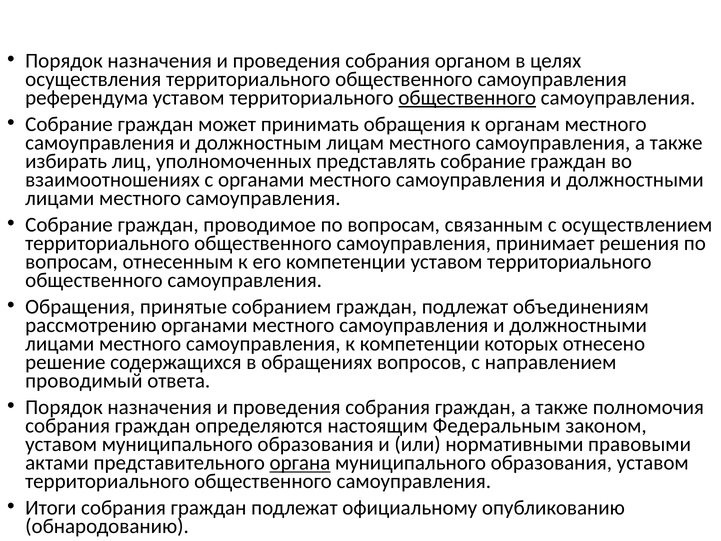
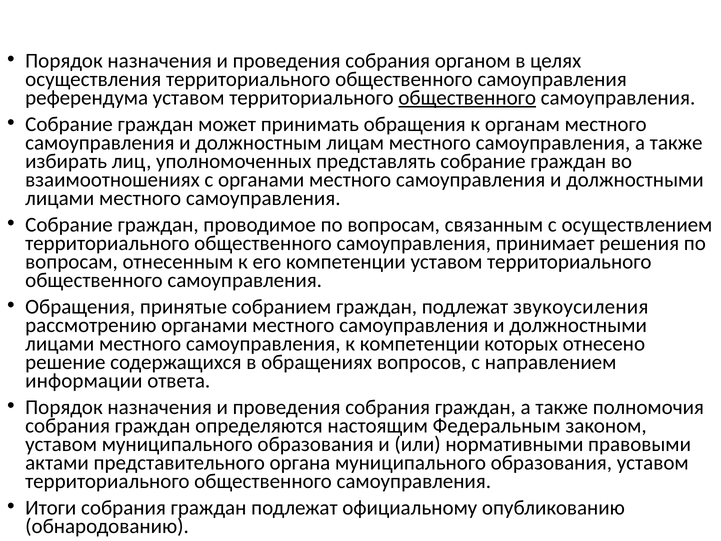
объединениям: объединениям -> звукоусиления
проводимый: проводимый -> информации
органа underline: present -> none
